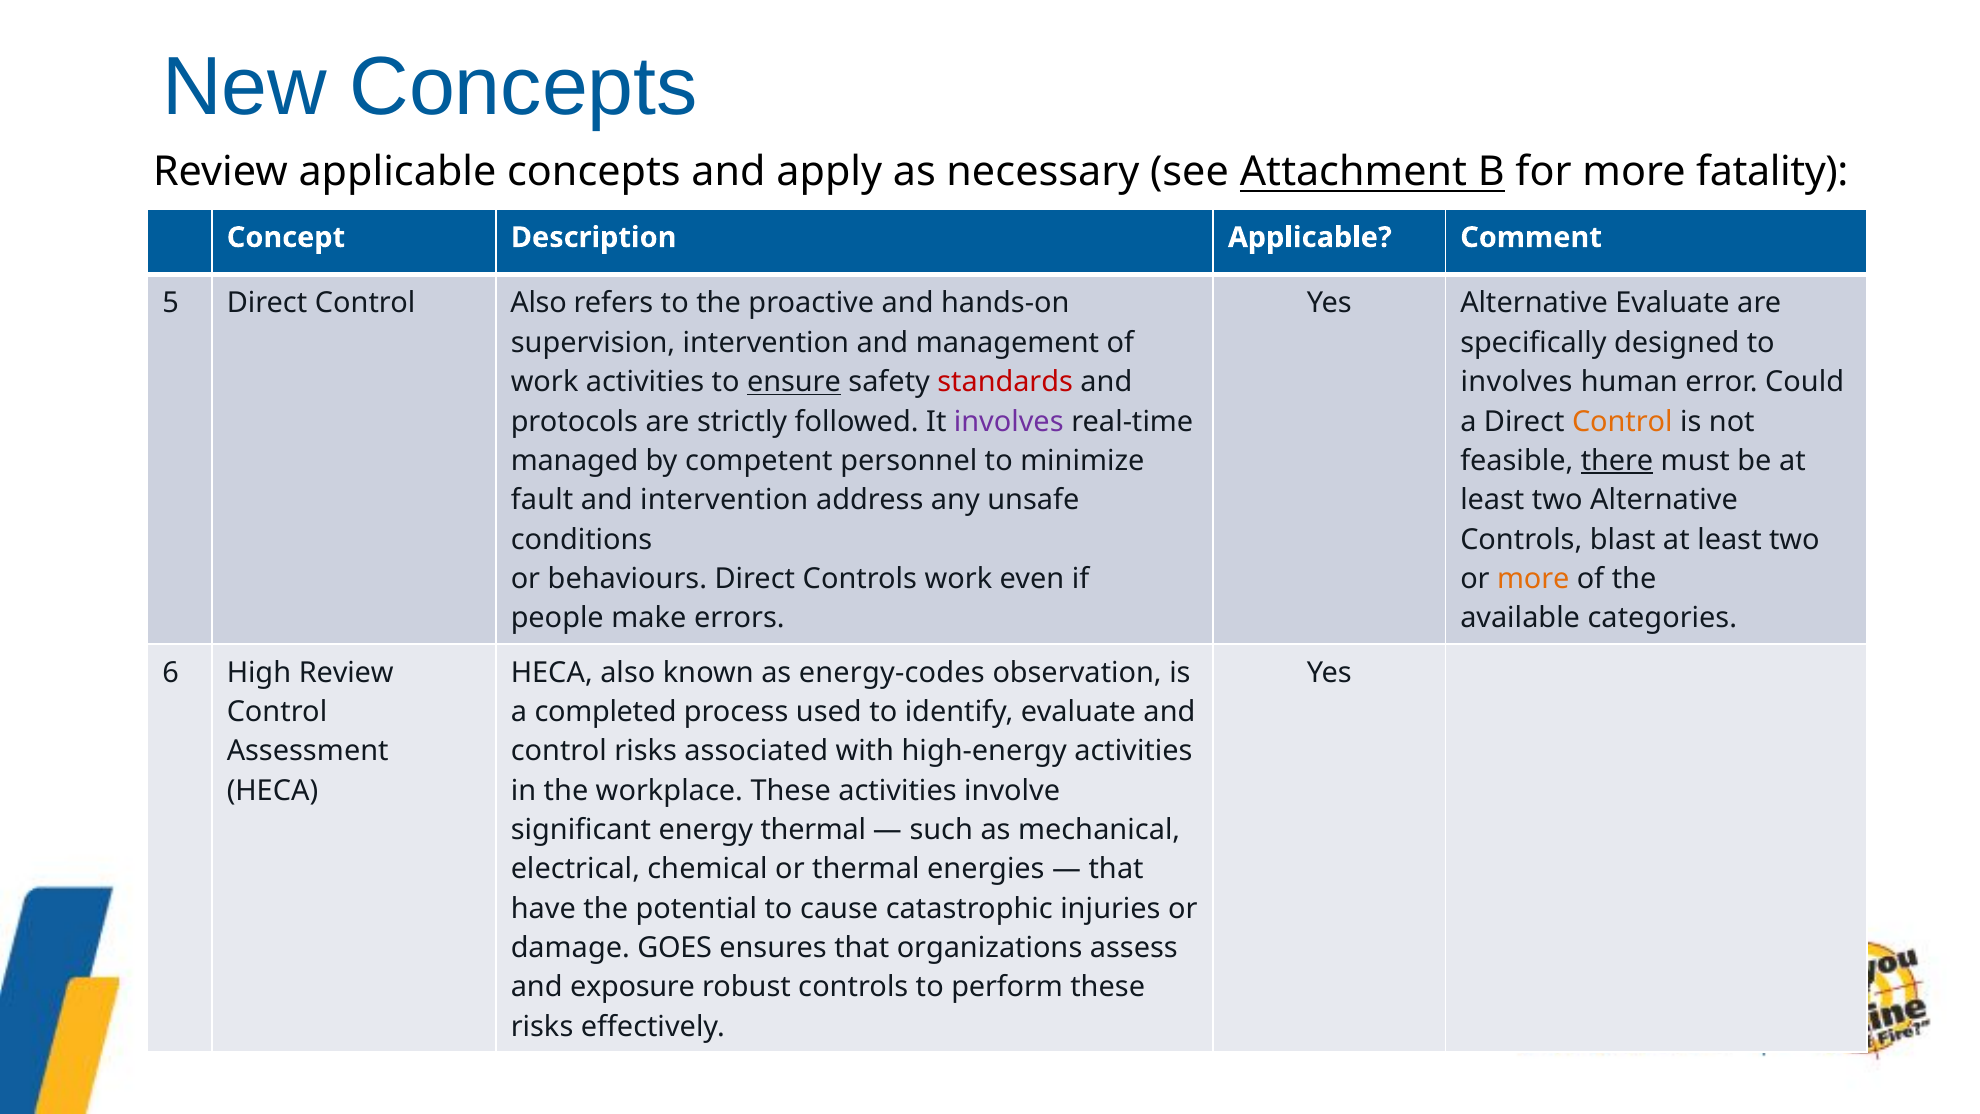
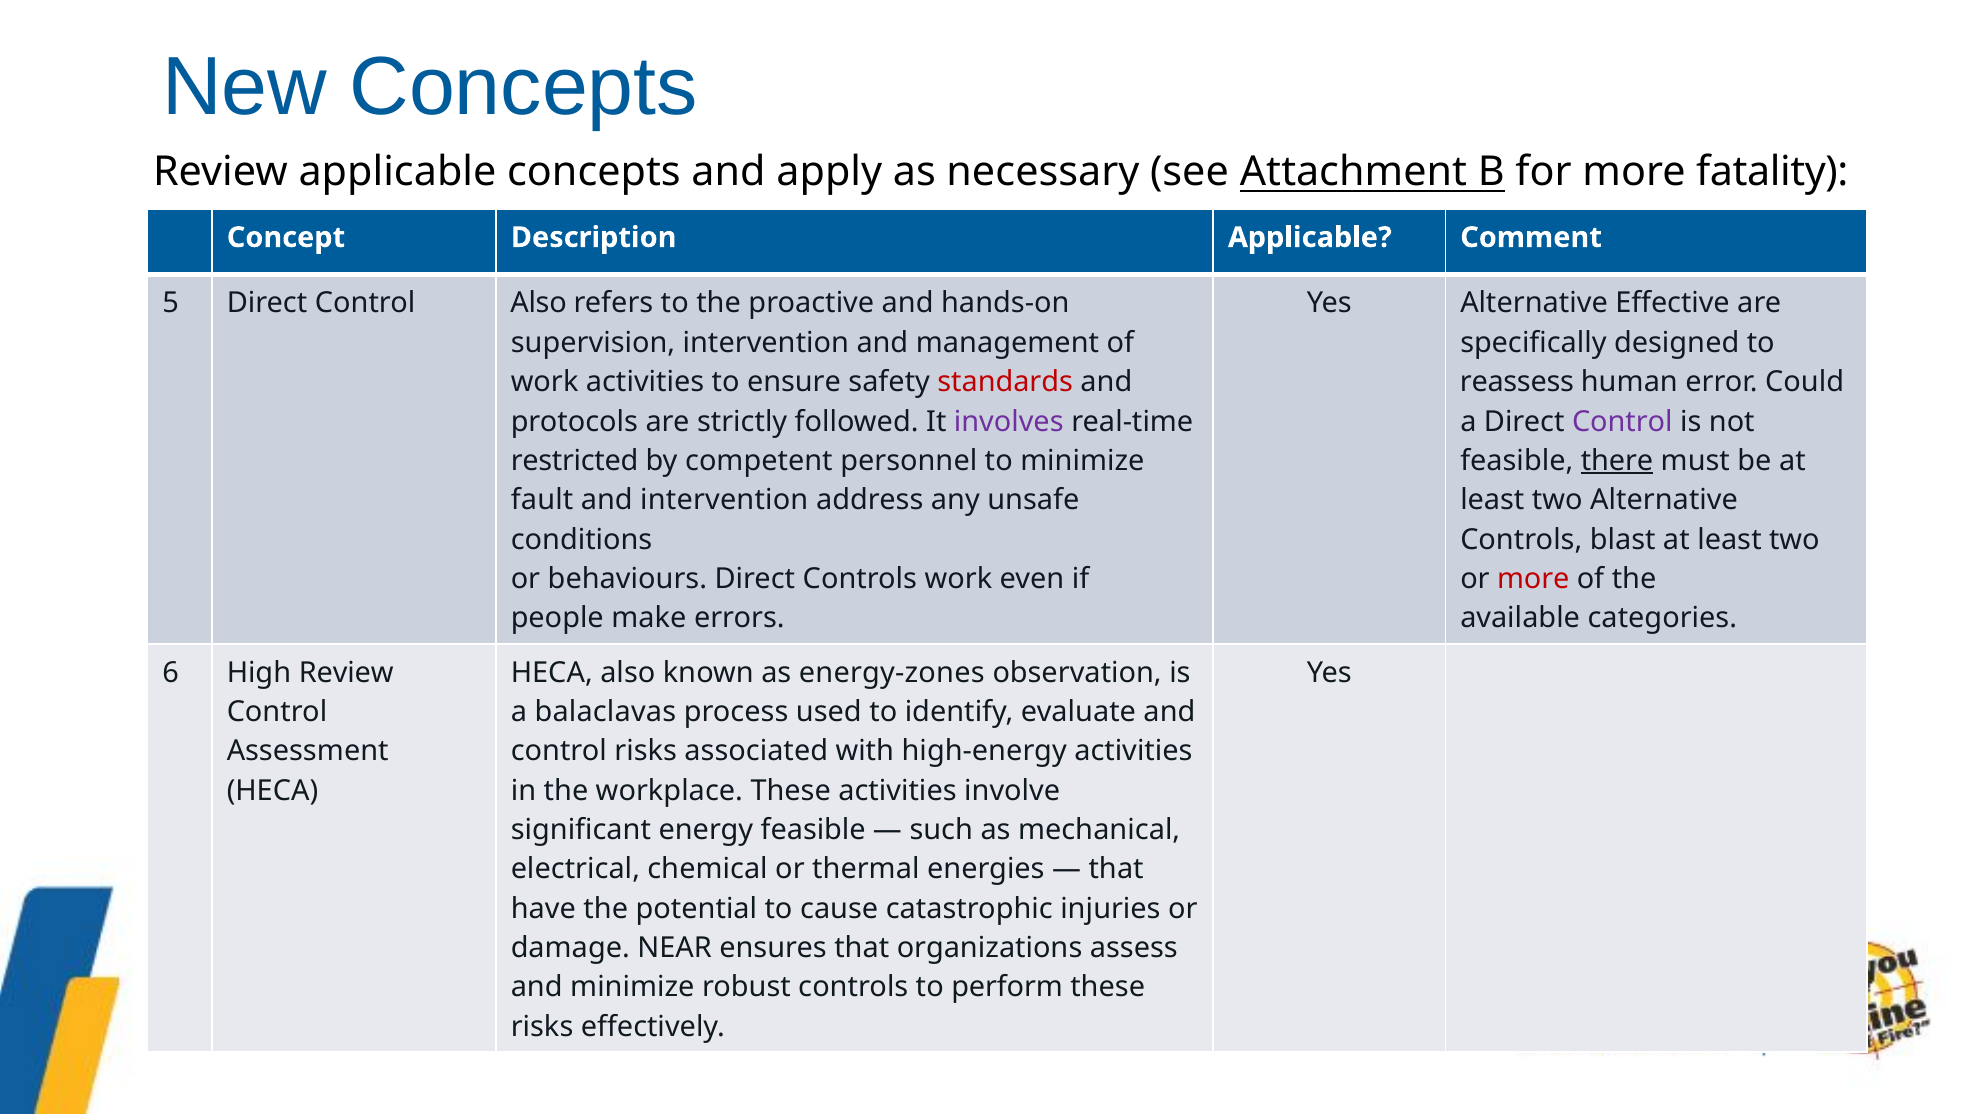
Alternative Evaluate: Evaluate -> Effective
ensure underline: present -> none
involves at (1517, 382): involves -> reassess
Control at (1622, 421) colour: orange -> purple
managed: managed -> restricted
more at (1533, 579) colour: orange -> red
energy-codes: energy-codes -> energy-zones
completed: completed -> balaclavas
energy thermal: thermal -> feasible
GOES: GOES -> NEAR
and exposure: exposure -> minimize
